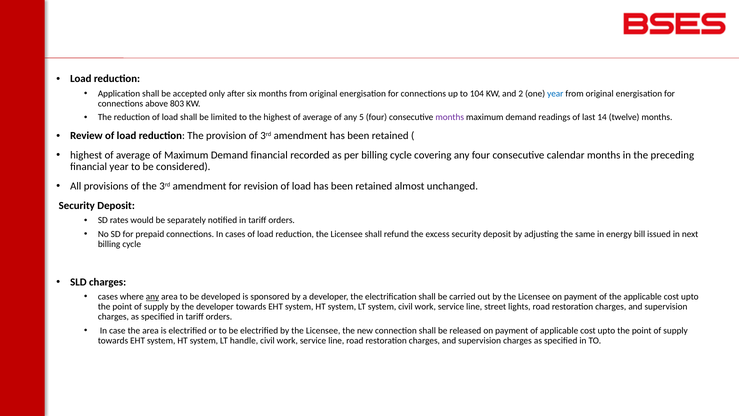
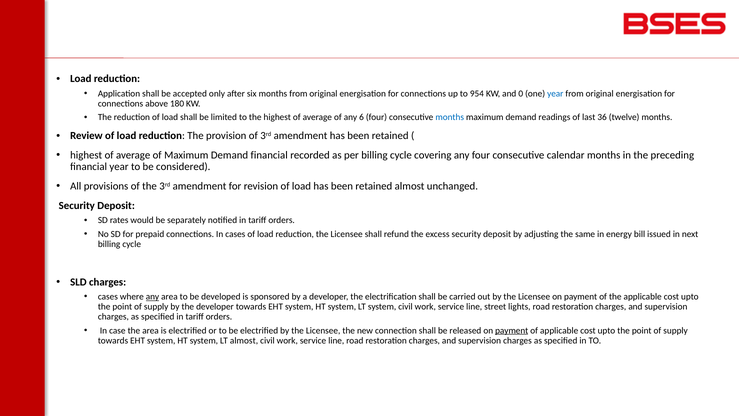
104: 104 -> 954
2: 2 -> 0
803: 803 -> 180
5: 5 -> 6
months at (450, 117) colour: purple -> blue
14: 14 -> 36
payment at (512, 330) underline: none -> present
LT handle: handle -> almost
